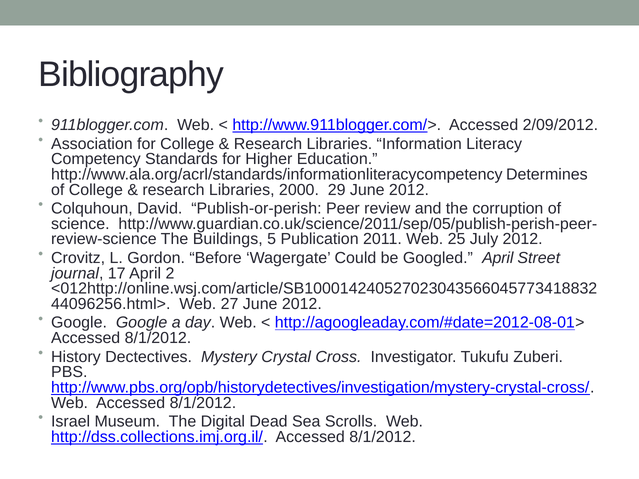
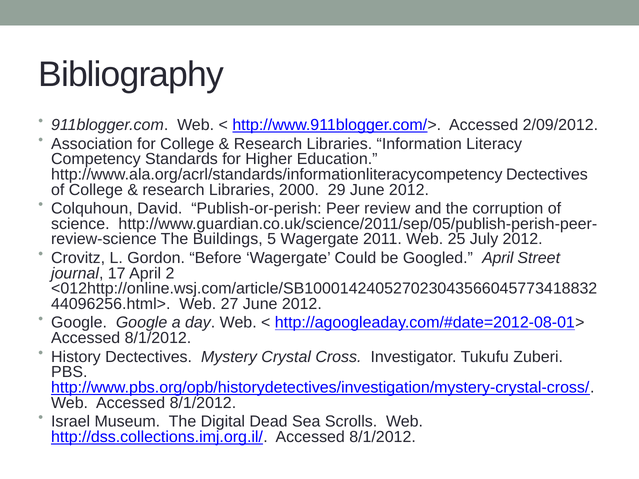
http://www.ala.org/acrl/standards/informationliteracycompetency Determines: Determines -> Dectectives
5 Publication: Publication -> Wagergate
